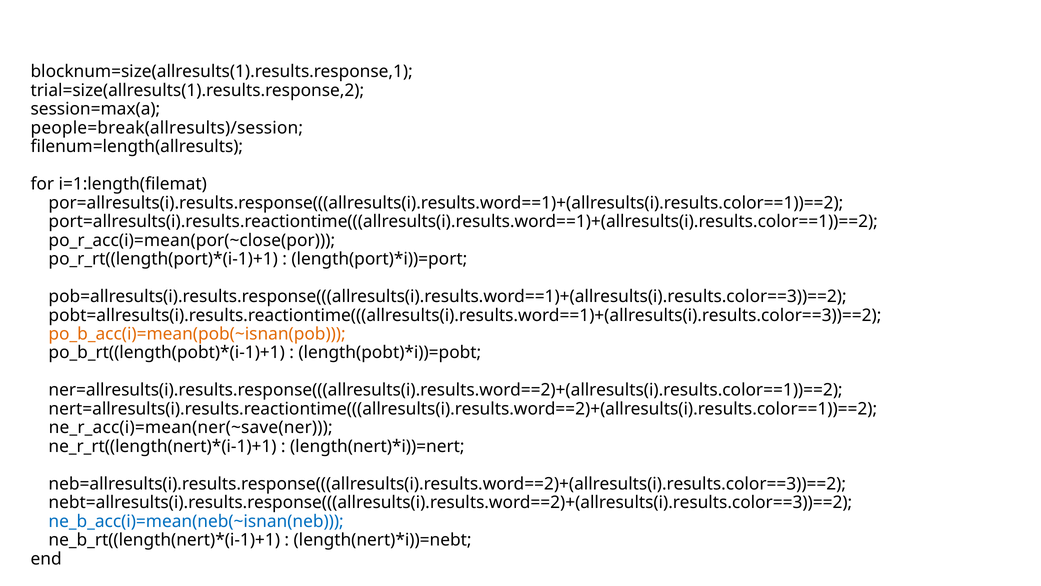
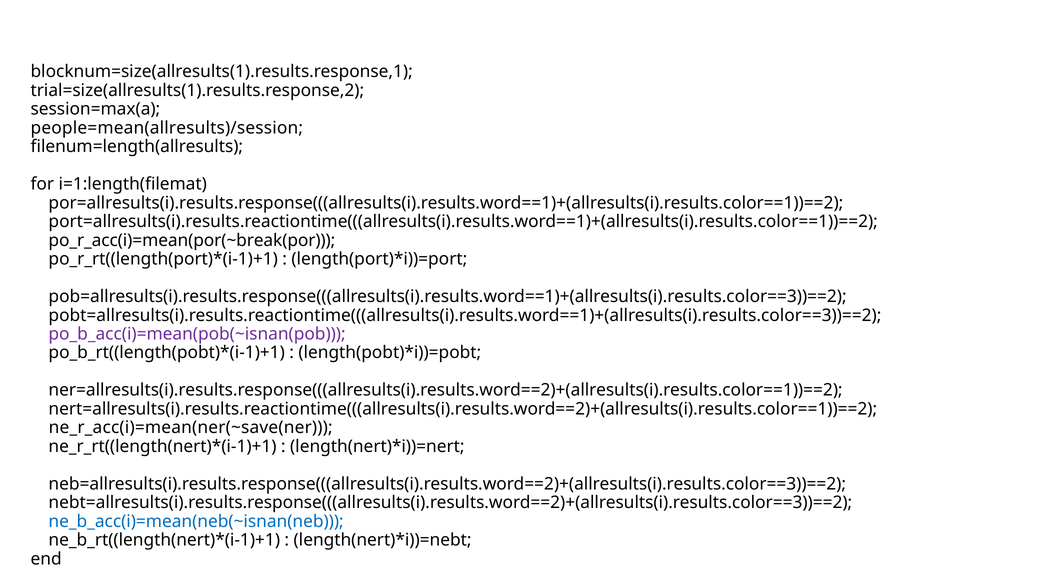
people=break(allresults)/session: people=break(allresults)/session -> people=mean(allresults)/session
po_r_acc(i)=mean(por(~close(por: po_r_acc(i)=mean(por(~close(por -> po_r_acc(i)=mean(por(~break(por
po_b_acc(i)=mean(pob(~isnan(pob colour: orange -> purple
